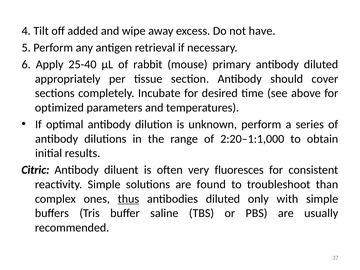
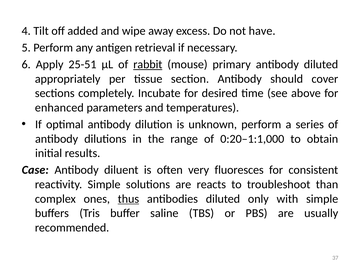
25-40: 25-40 -> 25-51
rabbit underline: none -> present
optimized: optimized -> enhanced
2:20–1:1,000: 2:20–1:1,000 -> 0:20–1:1,000
Citric: Citric -> Case
found: found -> reacts
